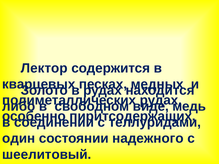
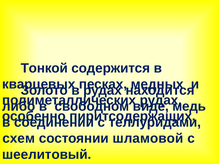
Лектор: Лектор -> Тонкой
один: один -> схем
надежного: надежного -> шламовой
